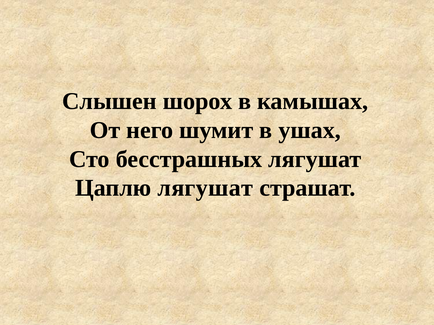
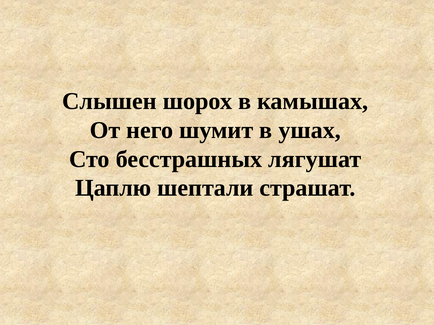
Цаплю лягушат: лягушат -> шептали
